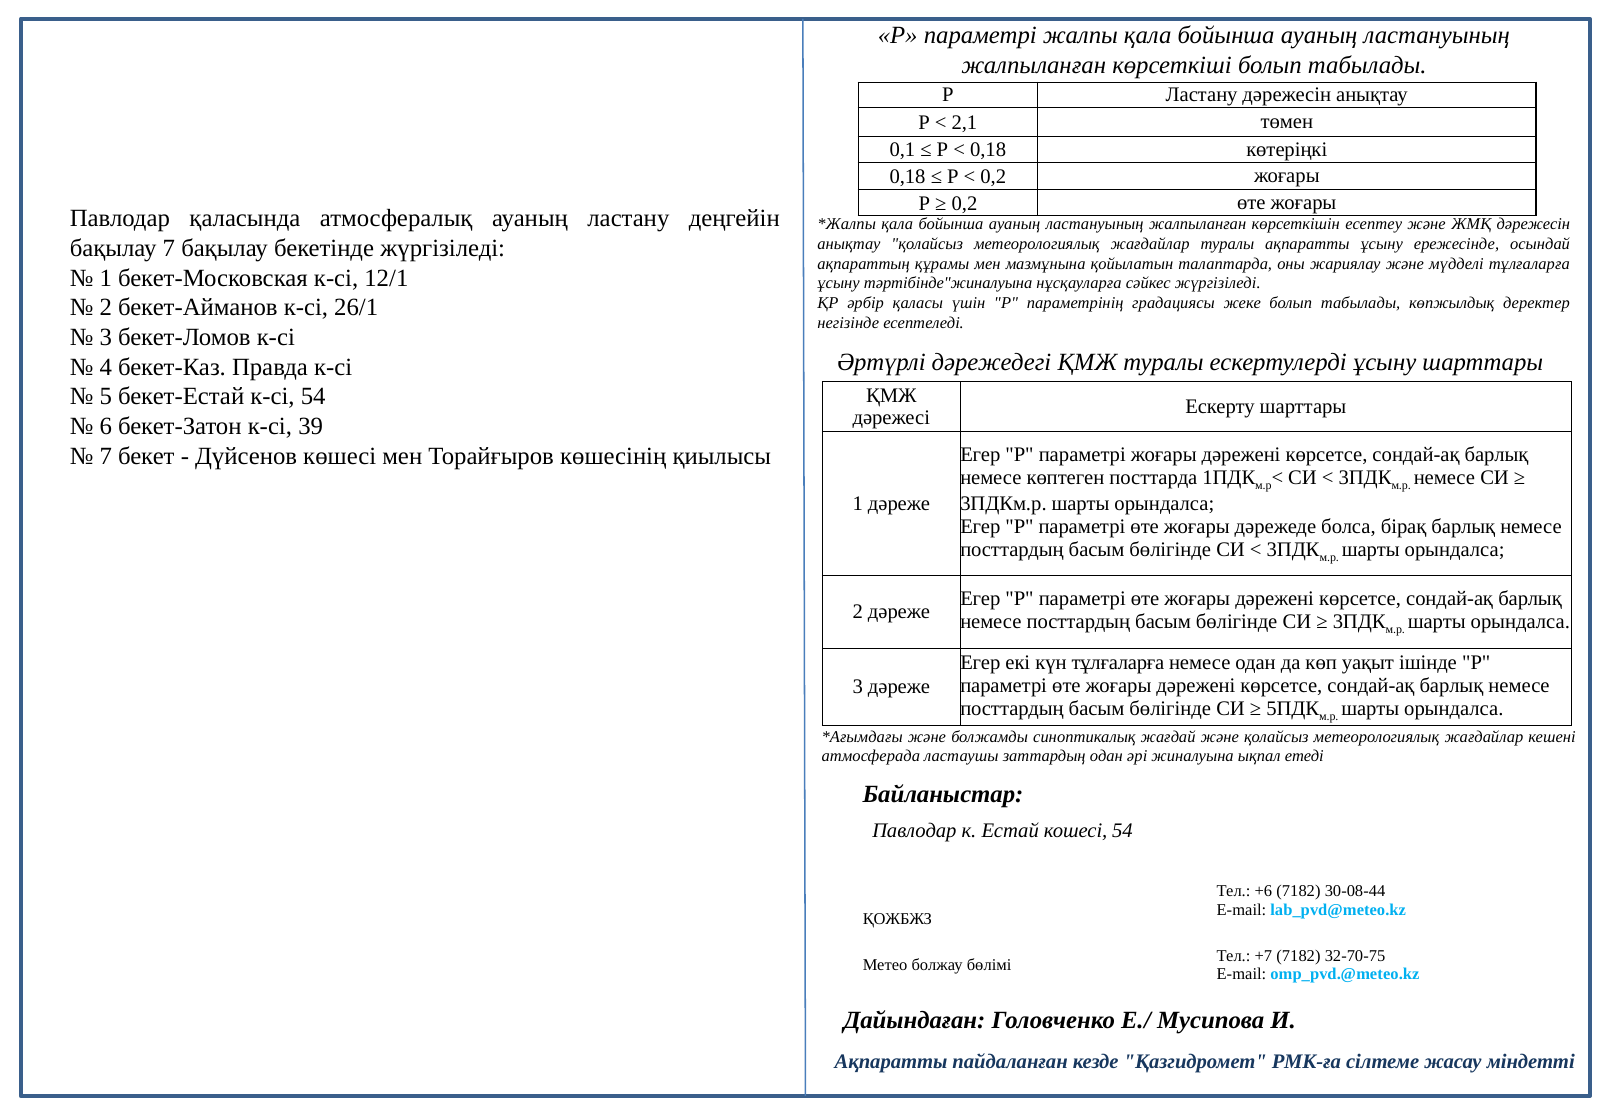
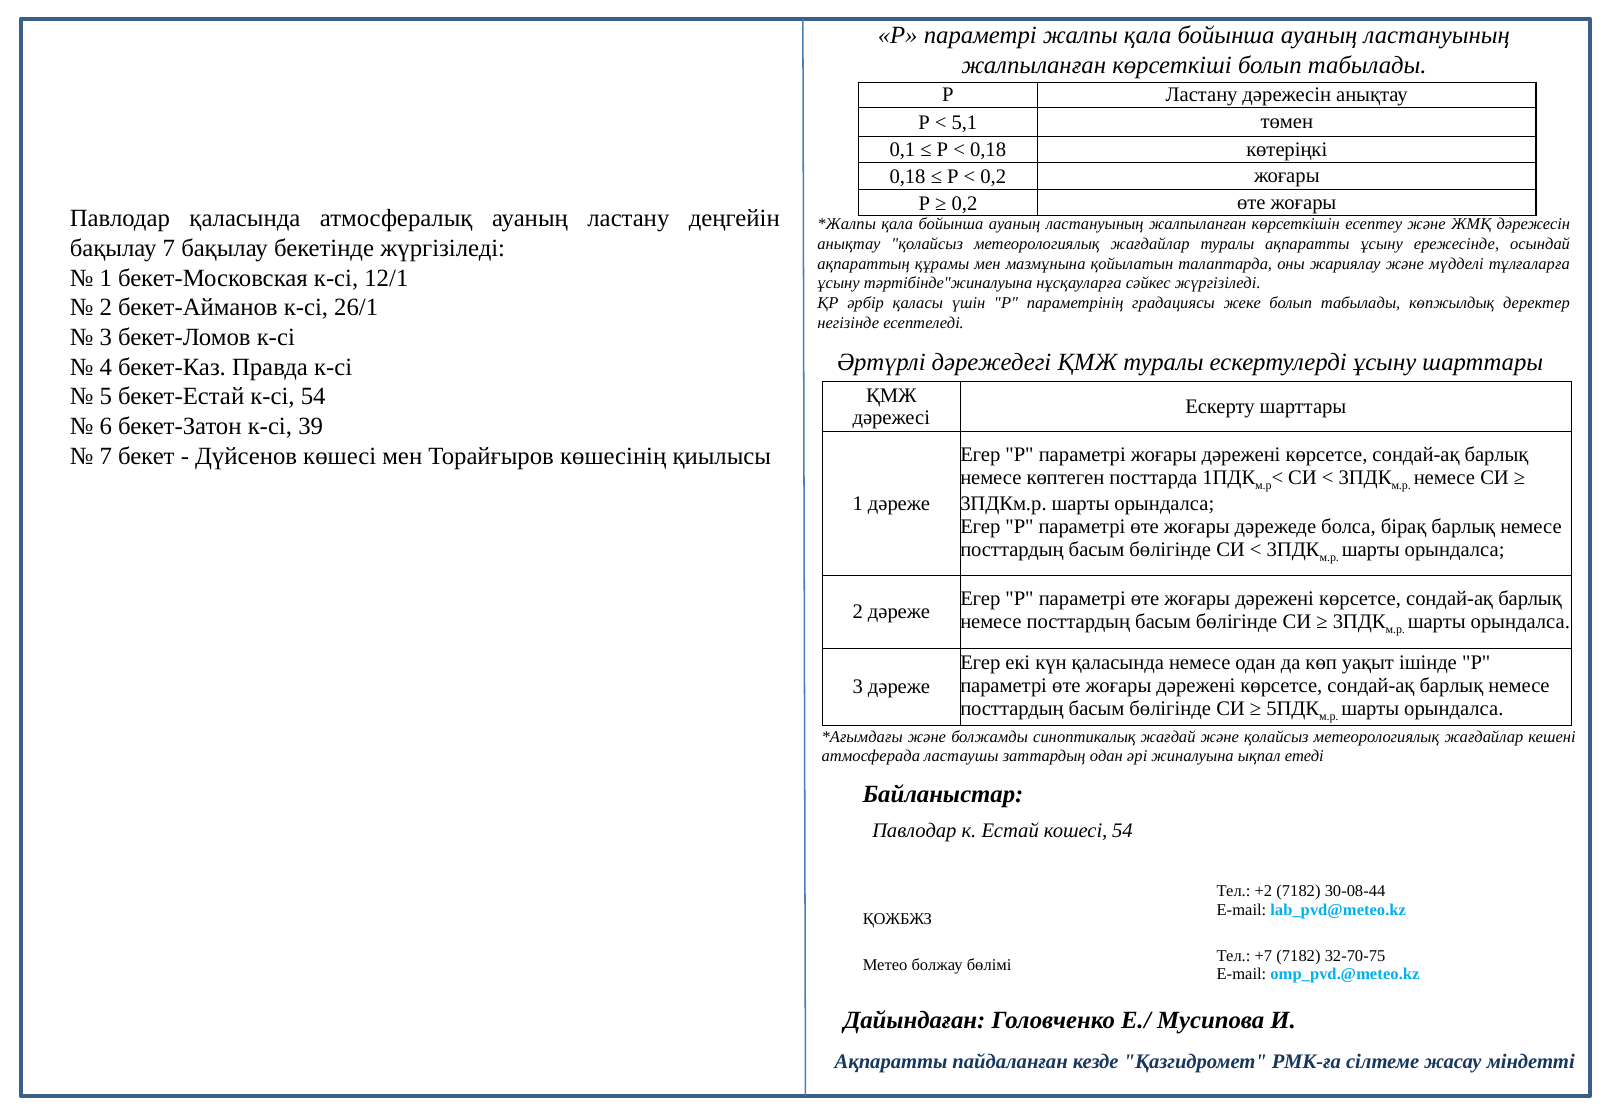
2,1: 2,1 -> 5,1
күн тұлғаларға: тұлғаларға -> қаласында
+6: +6 -> +2
